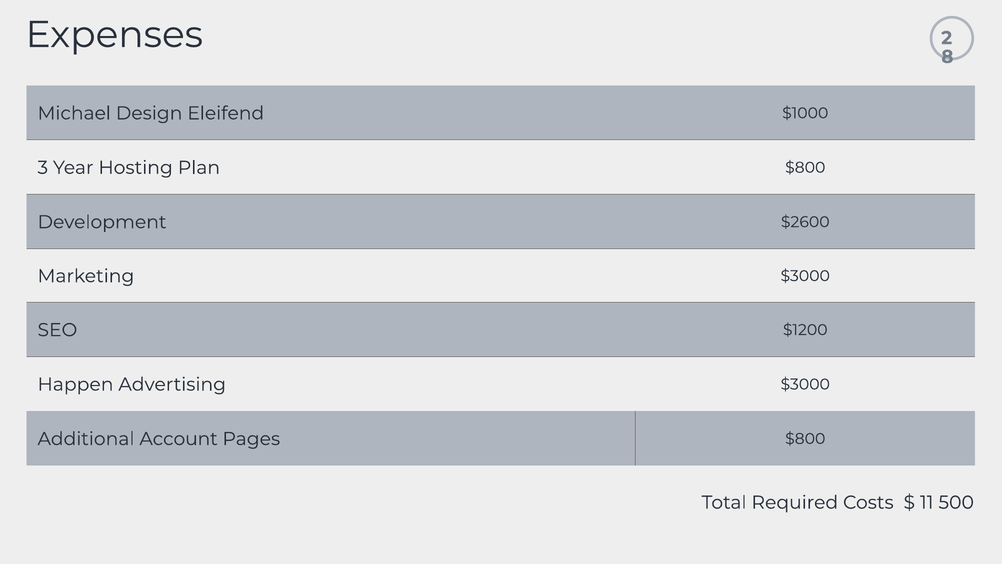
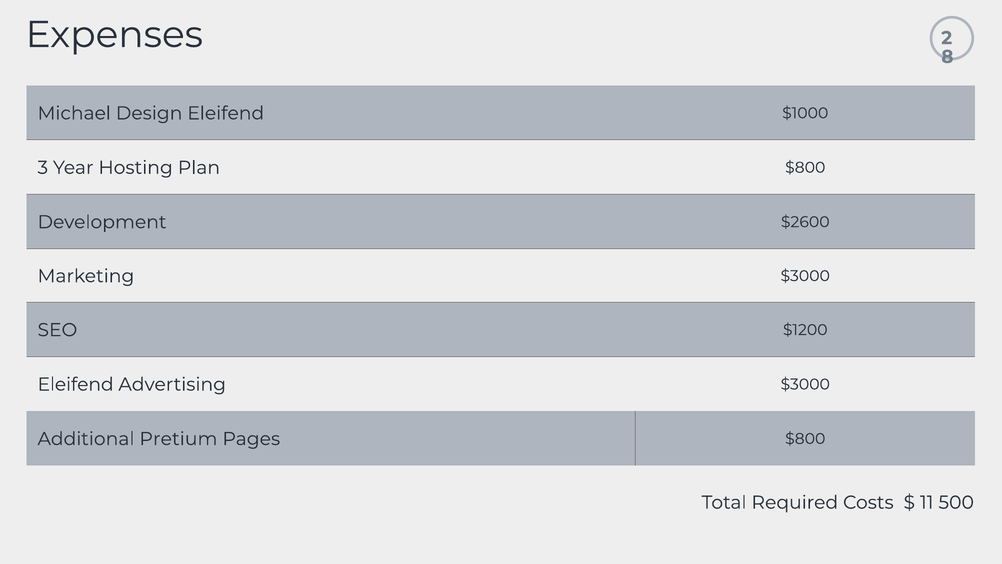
Happen at (75, 384): Happen -> Eleifend
Account: Account -> Pretium
